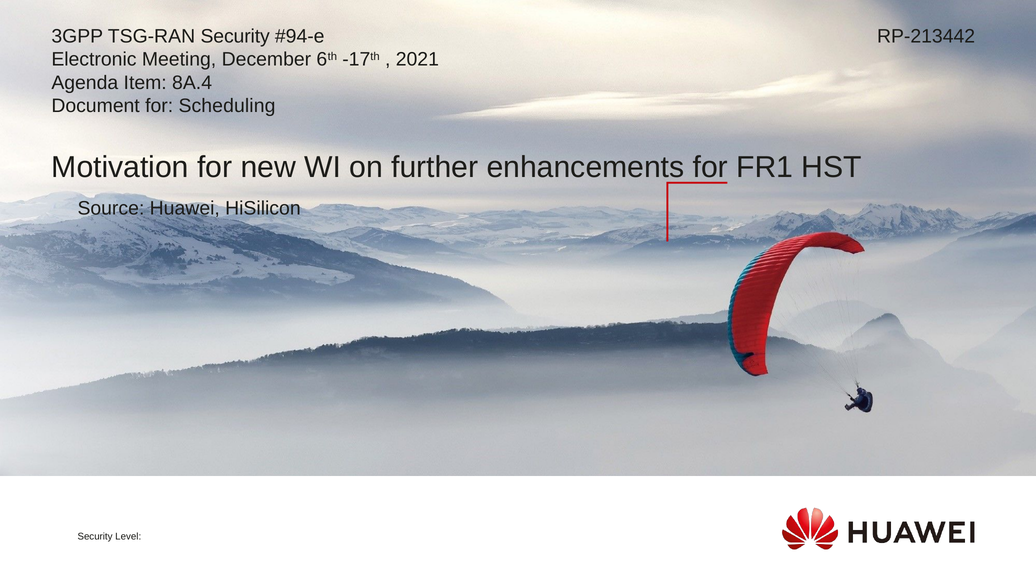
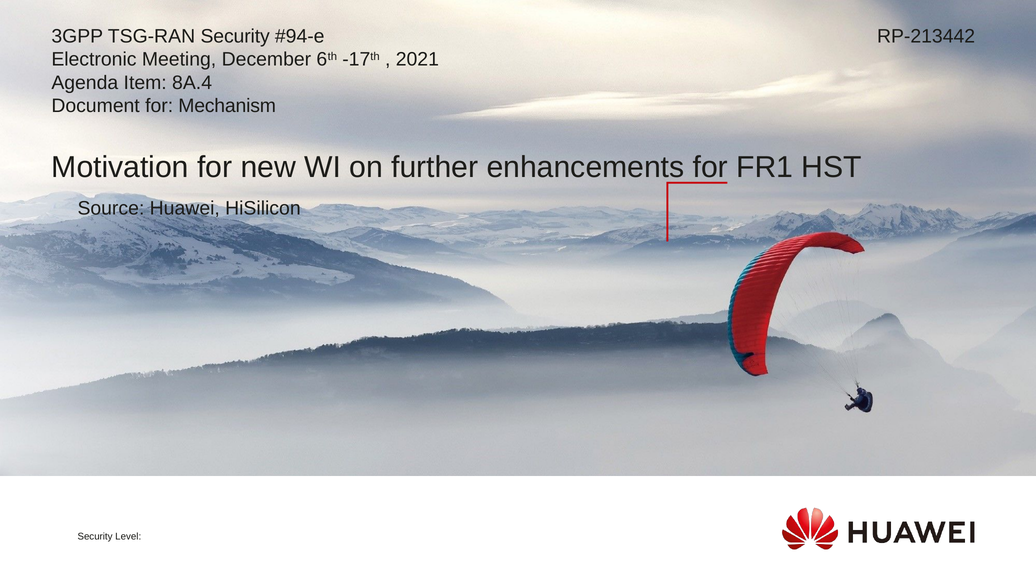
Scheduling: Scheduling -> Mechanism
